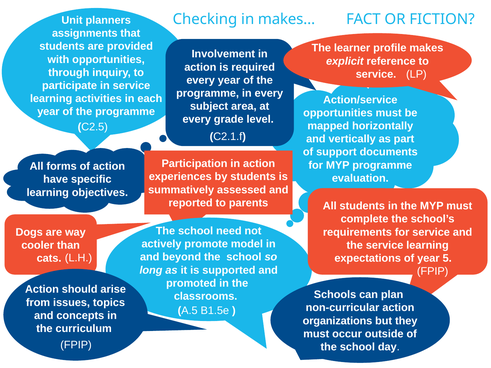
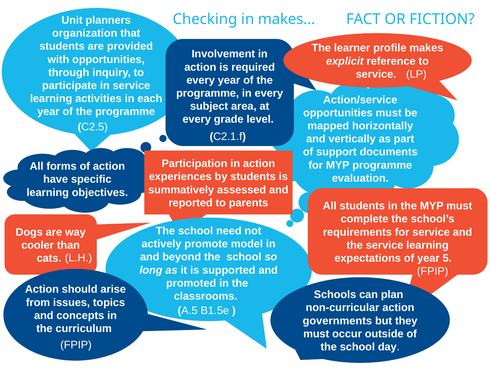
assignments: assignments -> organization
organizations: organizations -> governments
